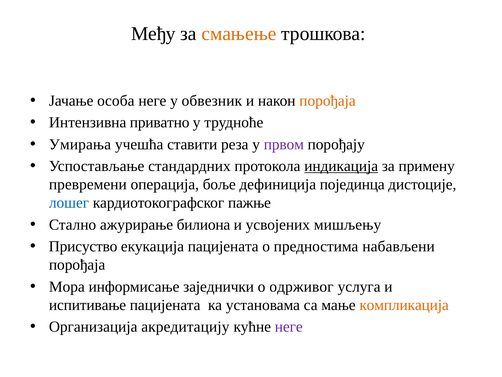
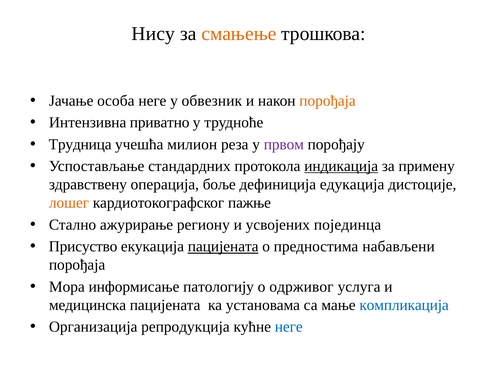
Међу: Међу -> Нису
Умирања: Умирања -> Трудница
ставити: ставити -> милион
превремени: превремени -> здравствену
појединца: појединца -> едукација
лошег colour: blue -> orange
билиона: билиона -> региону
мишљењу: мишљењу -> појединца
пацијената at (223, 246) underline: none -> present
заједнички: заједнички -> патологију
испитивање: испитивање -> медицинска
компликација colour: orange -> blue
акредитацију: акредитацију -> репродукција
неге at (289, 326) colour: purple -> blue
